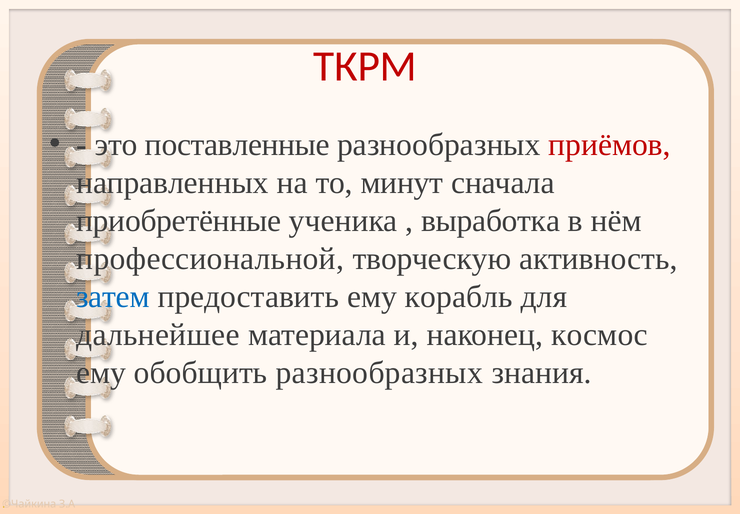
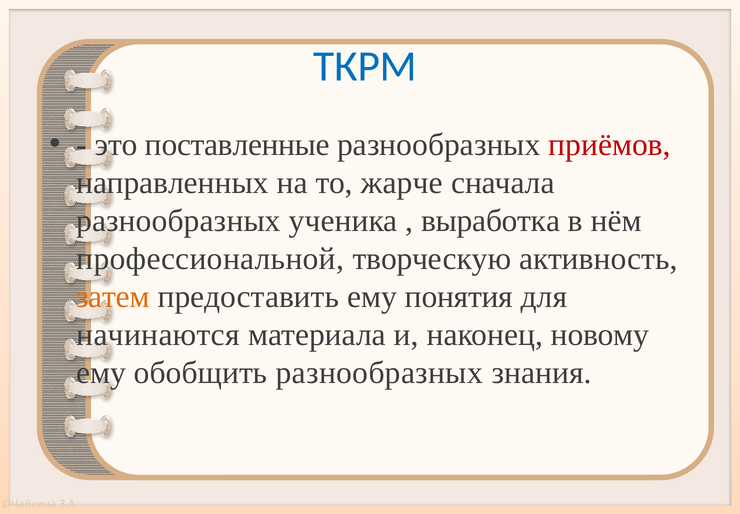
ТКРМ colour: red -> blue
минут: минут -> жарче
приобретённые at (179, 221): приобретённые -> разнообразных
затем colour: blue -> orange
корабль: корабль -> понятия
дальнейшее: дальнейшее -> начинаются
космос: космос -> новому
